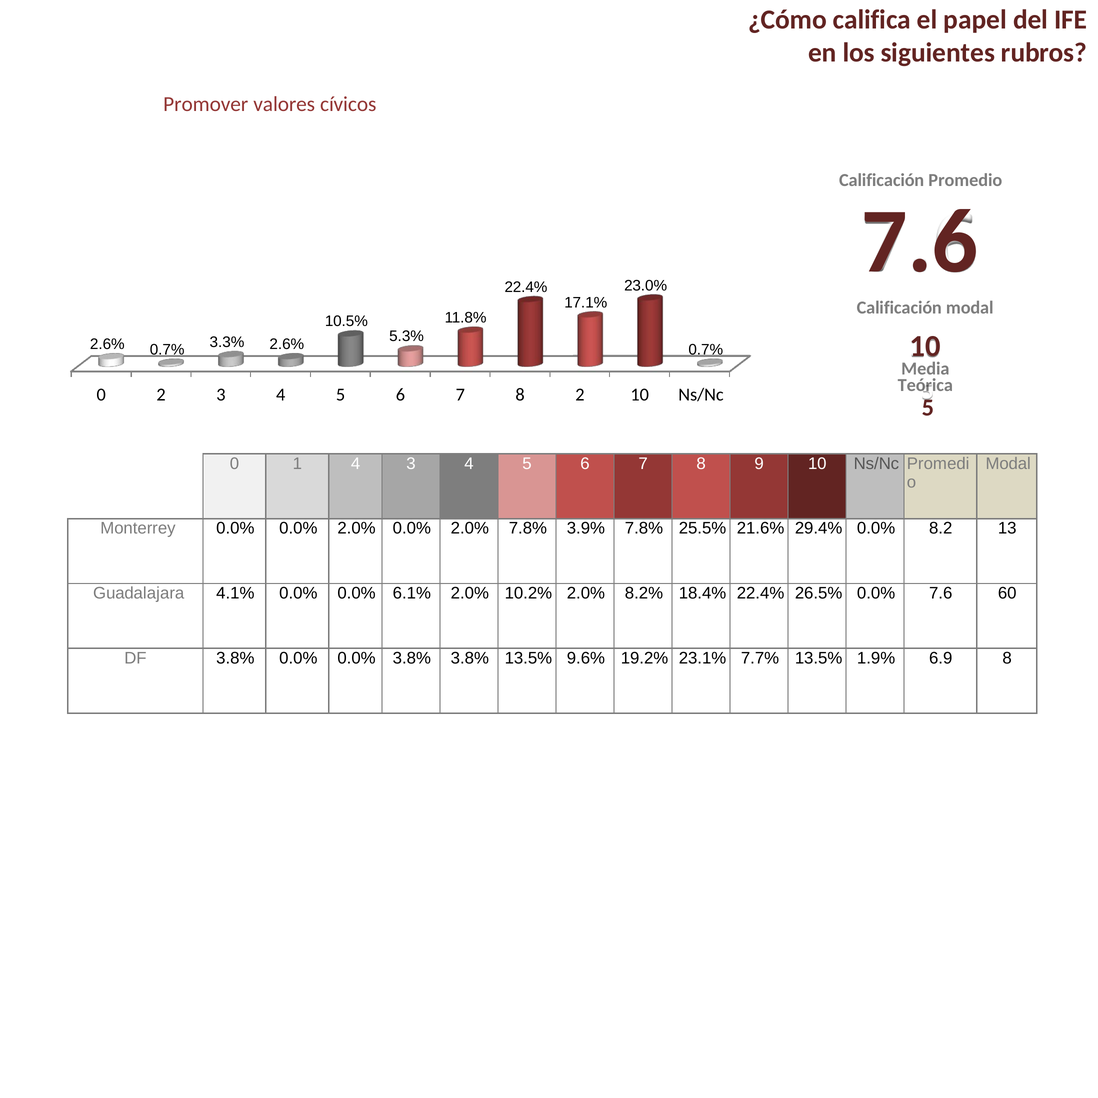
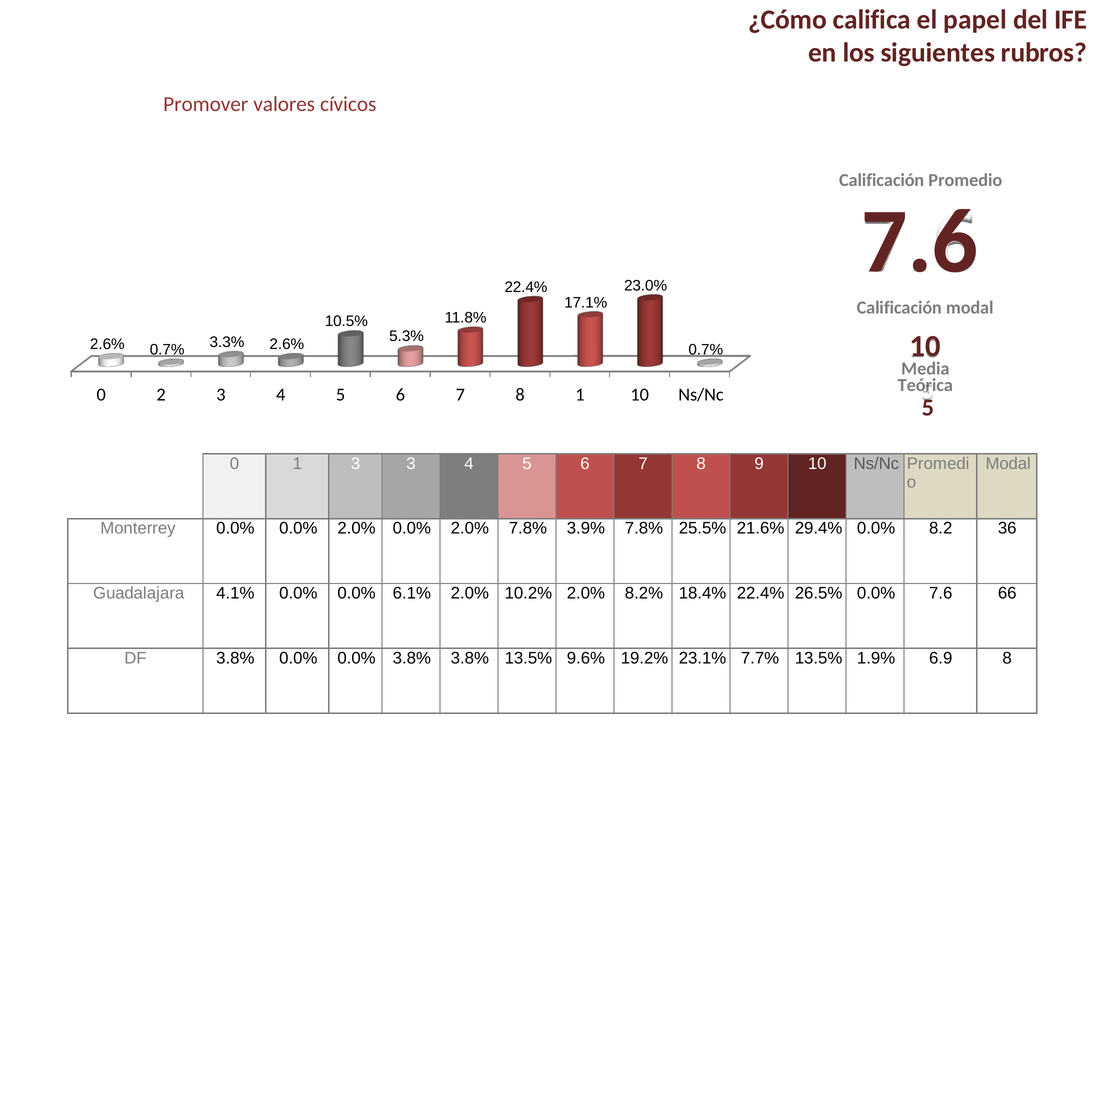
8 2: 2 -> 1
1 4: 4 -> 3
13: 13 -> 36
60: 60 -> 66
